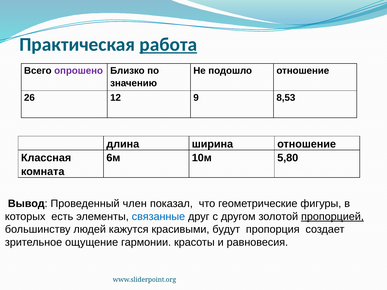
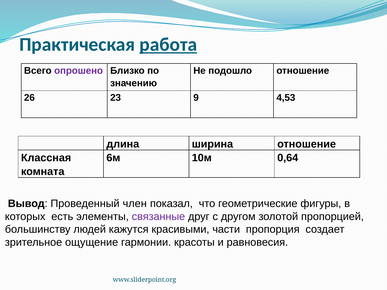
12: 12 -> 23
8,53: 8,53 -> 4,53
5,80: 5,80 -> 0,64
связанные colour: blue -> purple
пропорцией underline: present -> none
будут: будут -> части
